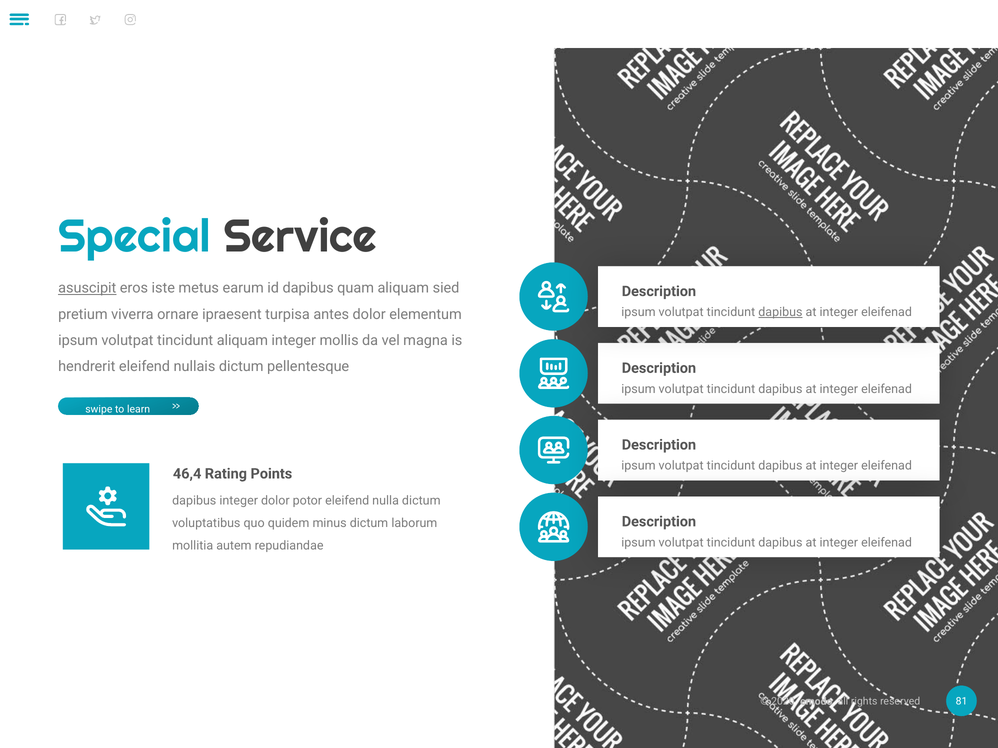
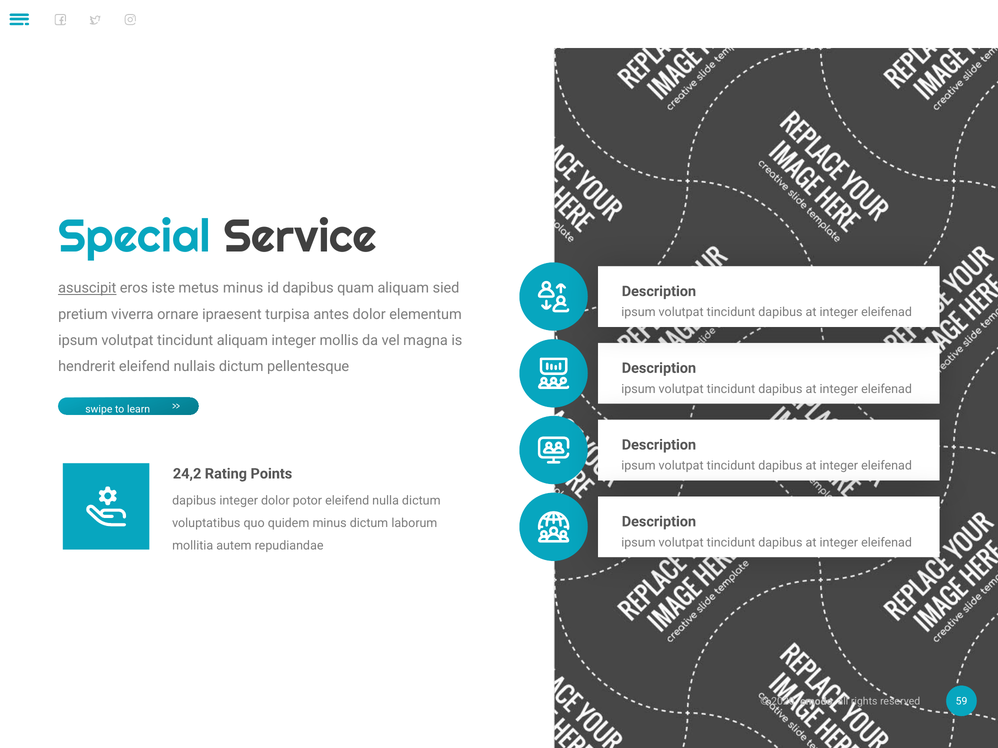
metus earum: earum -> minus
dapibus at (780, 312) underline: present -> none
46,4: 46,4 -> 24,2
81: 81 -> 59
